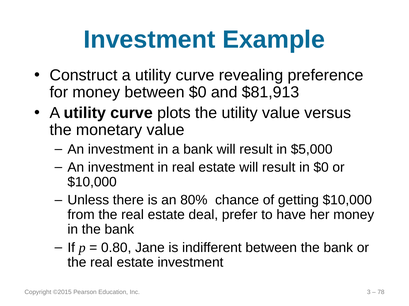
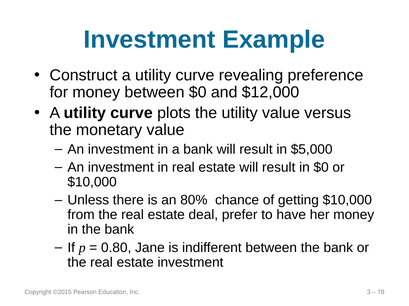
$81,913: $81,913 -> $12,000
